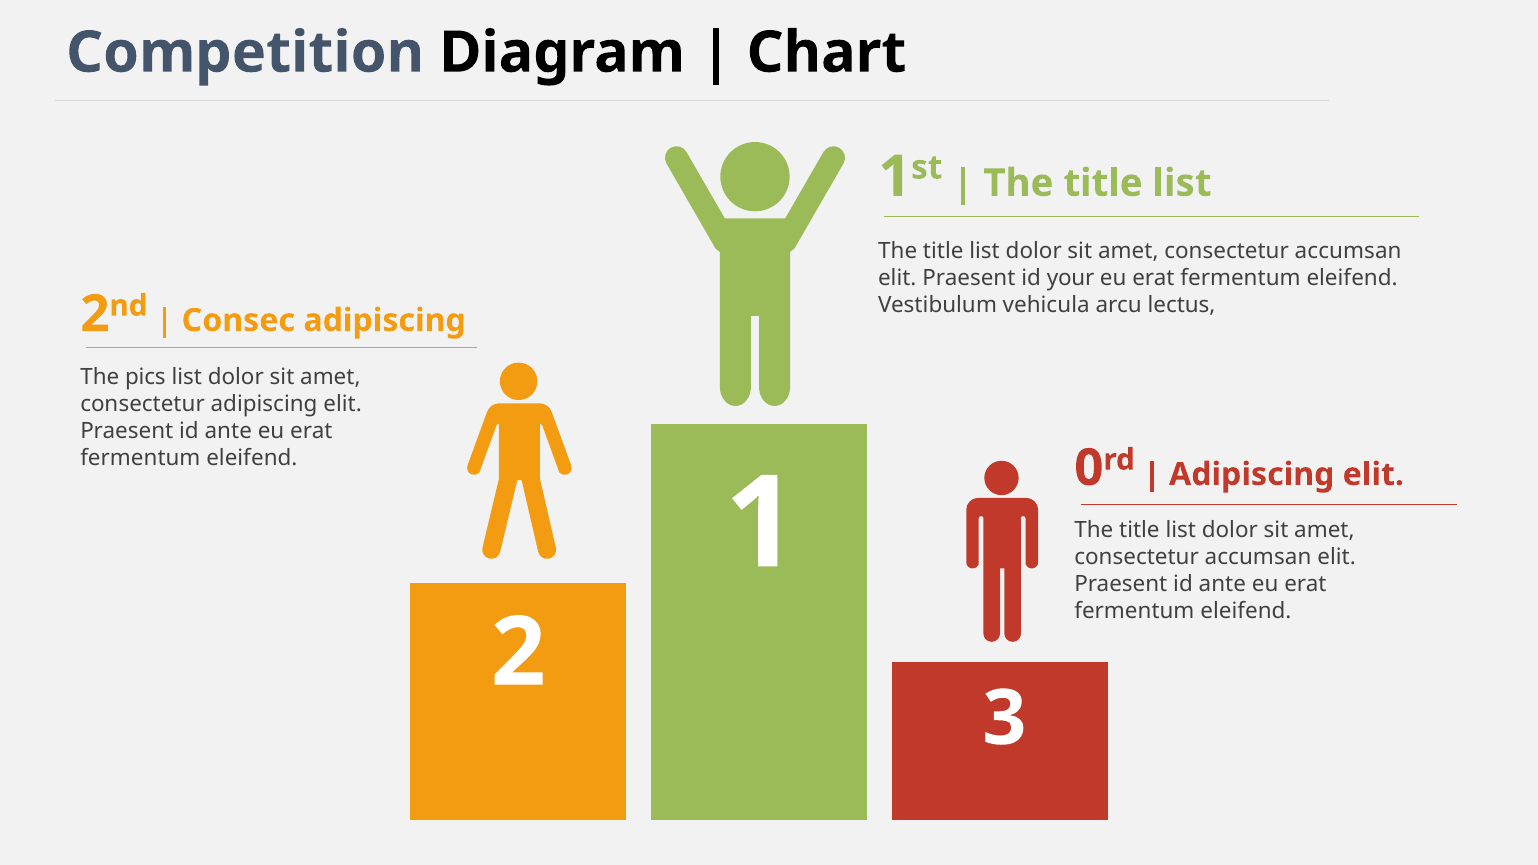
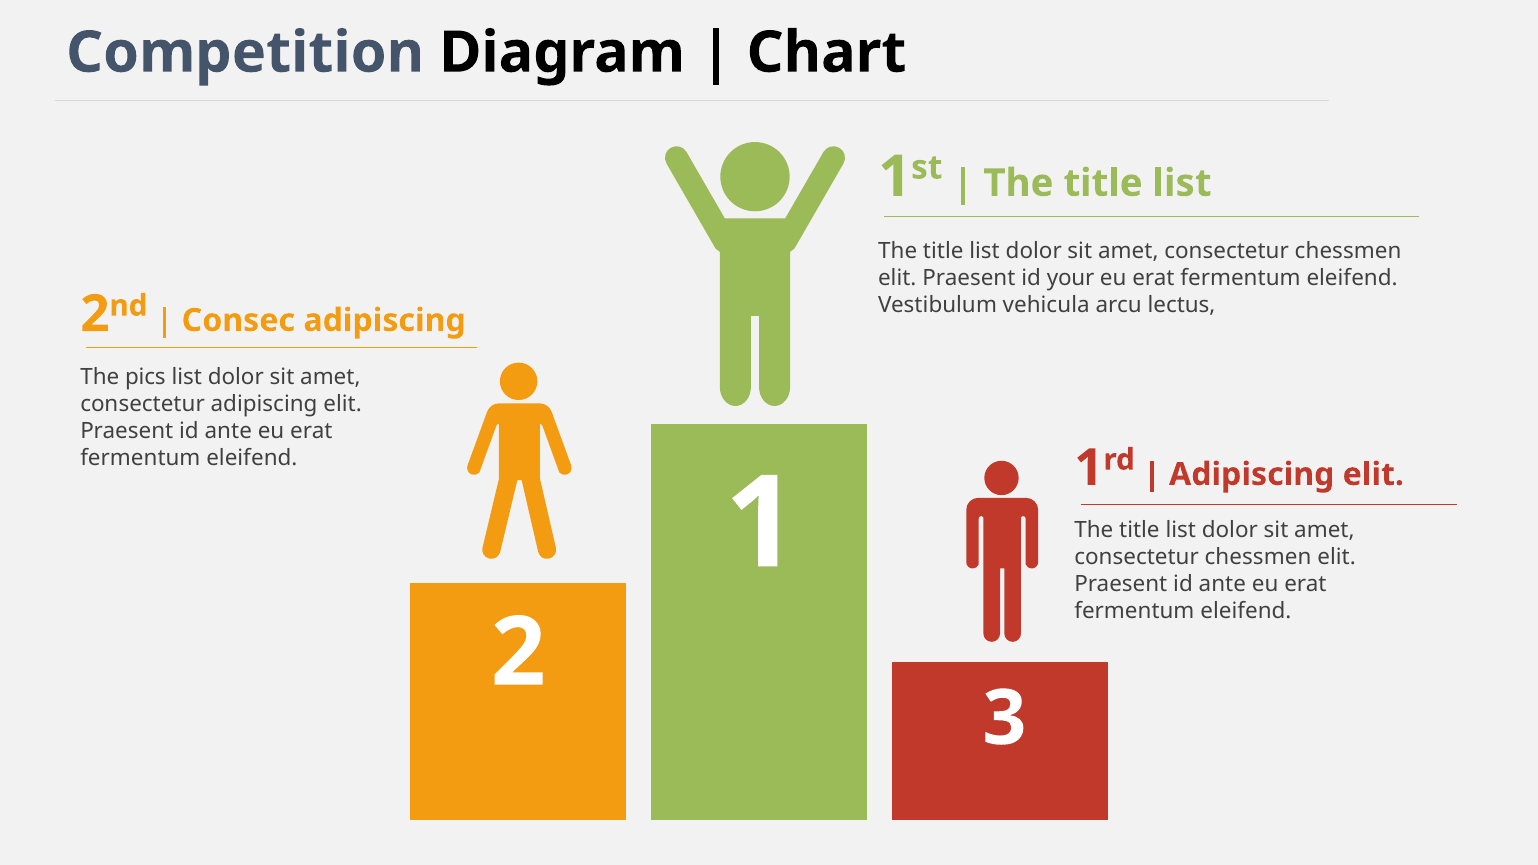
accumsan at (1348, 251): accumsan -> chessmen
eleifend 0: 0 -> 1
accumsan at (1258, 557): accumsan -> chessmen
